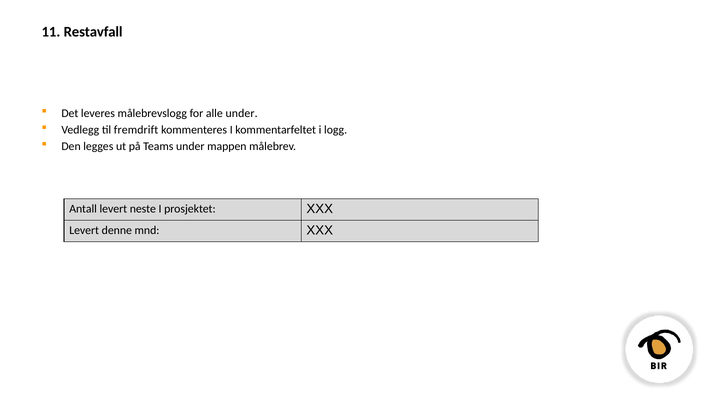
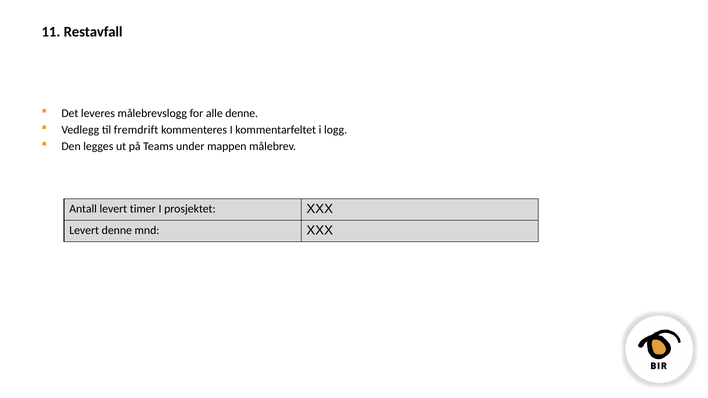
alle under: under -> denne
neste: neste -> timer
